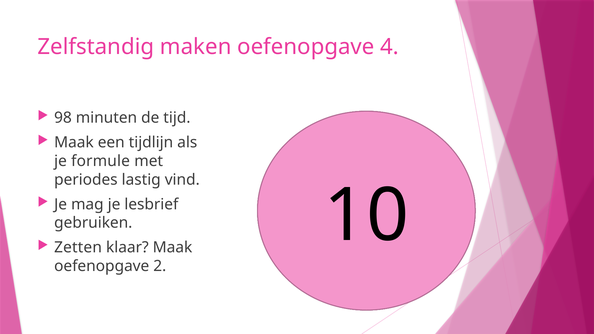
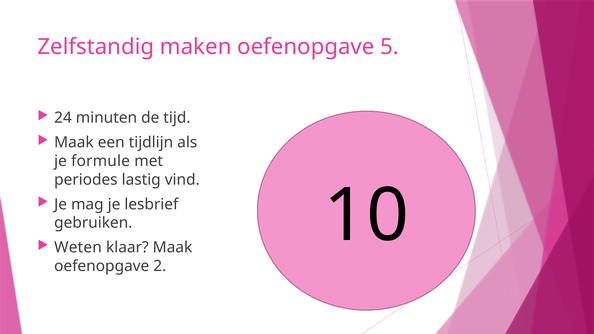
4: 4 -> 5
98: 98 -> 24
Zetten: Zetten -> Weten
